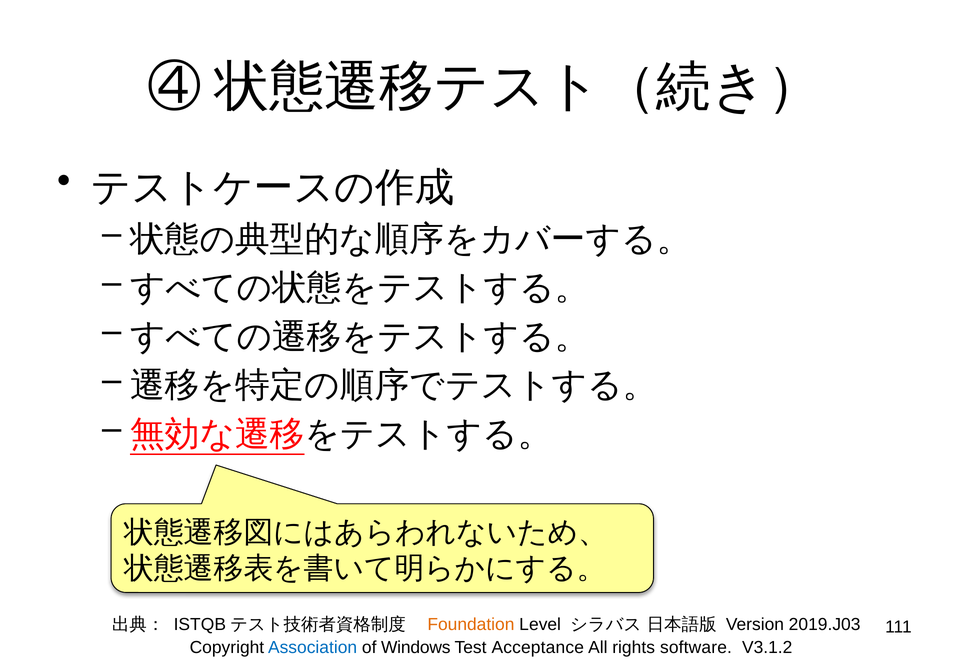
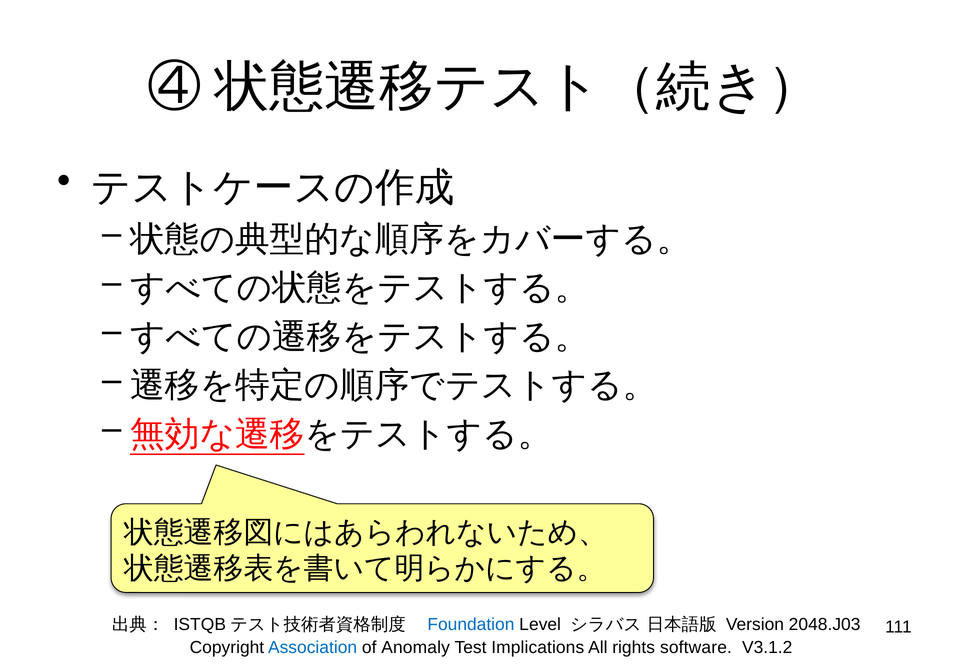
Foundation colour: orange -> blue
2019.J03: 2019.J03 -> 2048.J03
Windows: Windows -> Anomaly
Acceptance: Acceptance -> Implications
